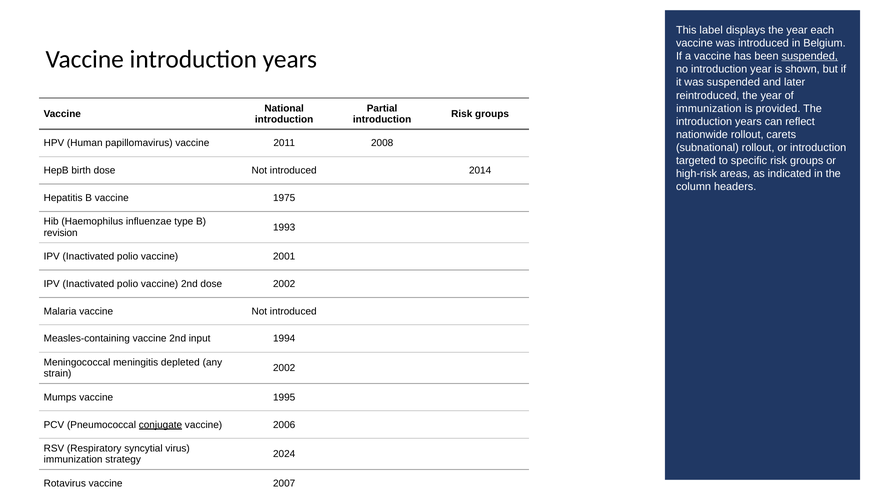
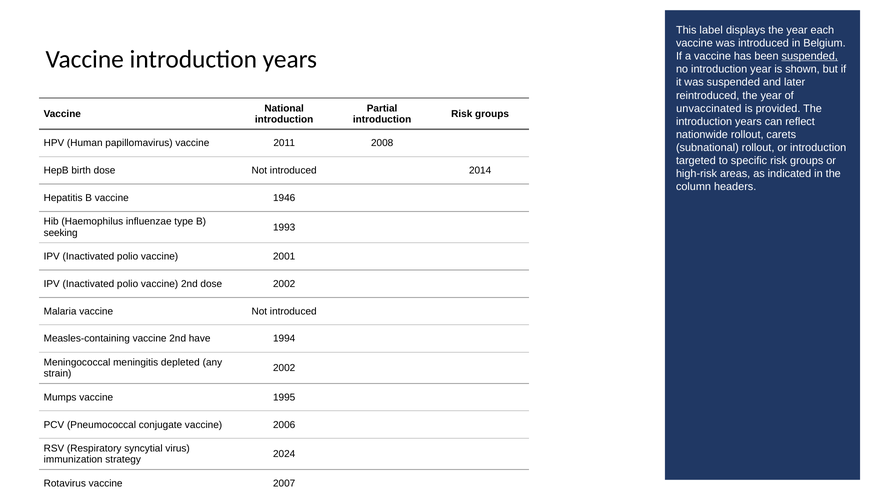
immunization at (709, 108): immunization -> unvaccinated
1975: 1975 -> 1946
revision at (61, 233): revision -> seeking
input: input -> have
conjugate at (160, 425) underline: present -> none
